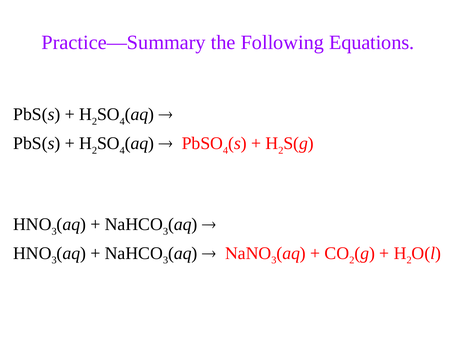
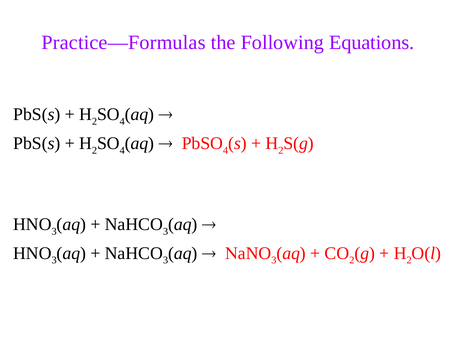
Practice—Summary: Practice—Summary -> Practice—Formulas
